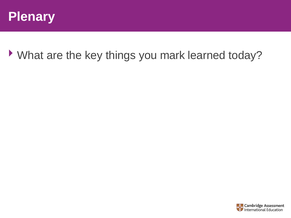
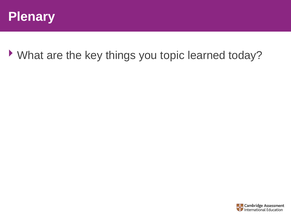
mark: mark -> topic
